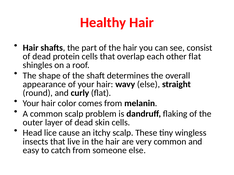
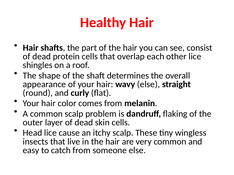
other flat: flat -> lice
